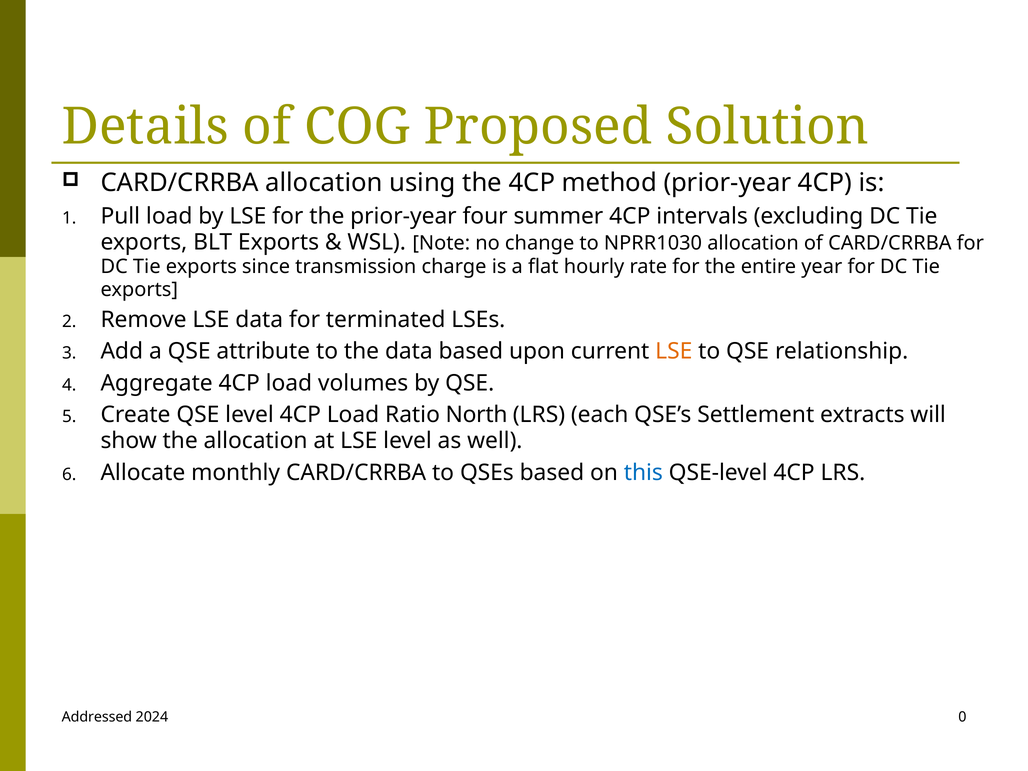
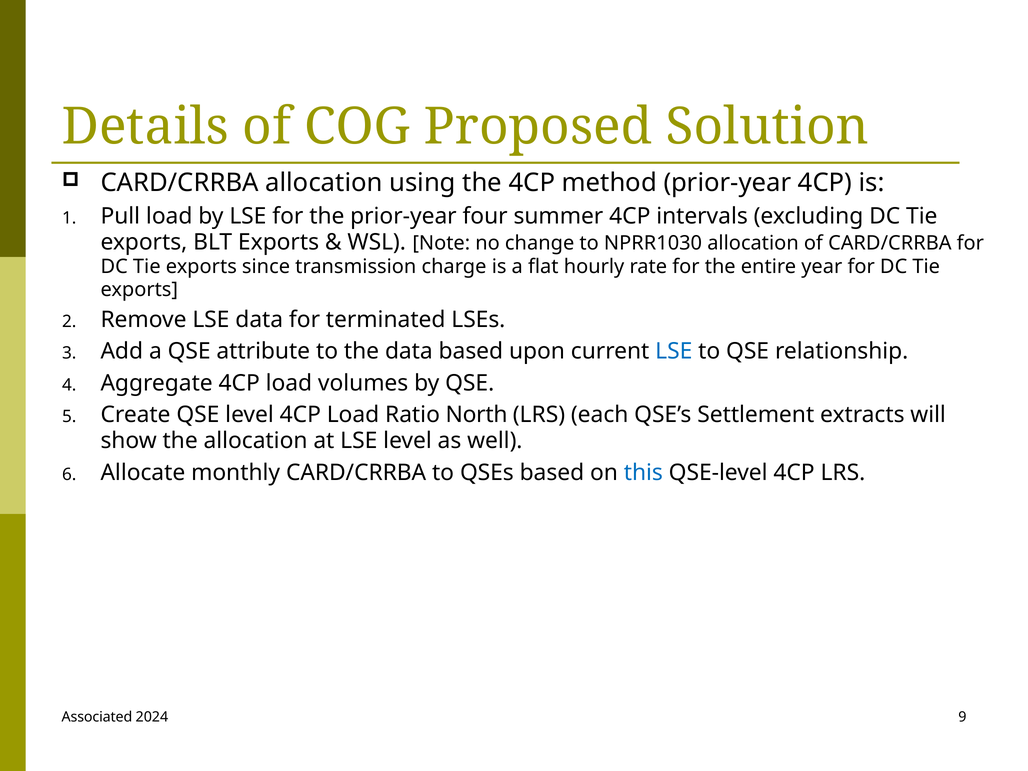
LSE at (674, 351) colour: orange -> blue
Addressed: Addressed -> Associated
0: 0 -> 9
